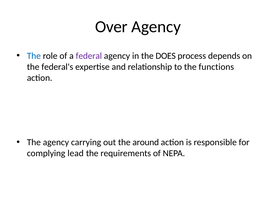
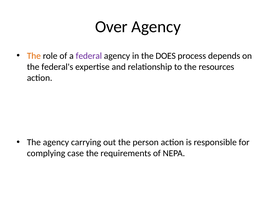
The at (34, 56) colour: blue -> orange
functions: functions -> resources
around: around -> person
lead: lead -> case
